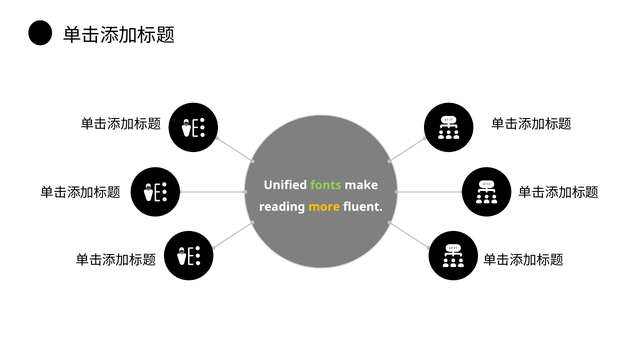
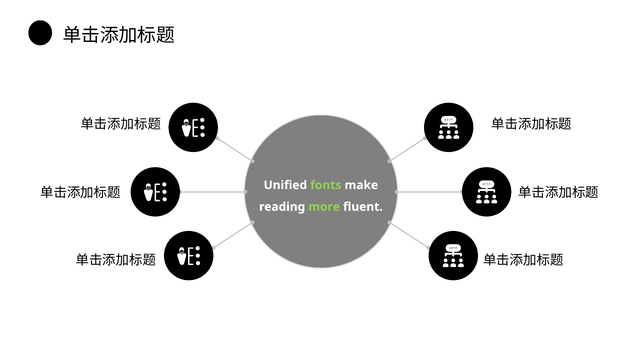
more colour: yellow -> light green
